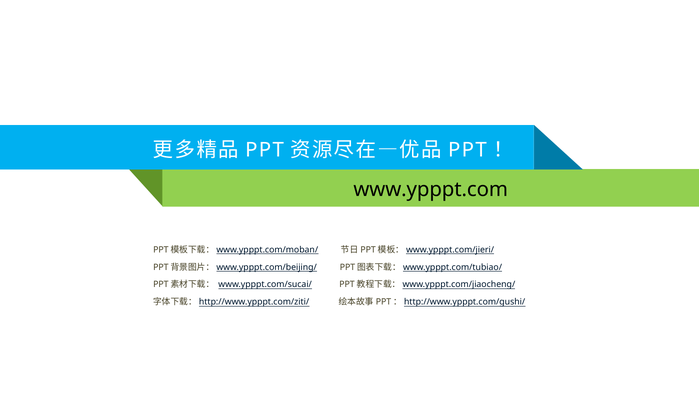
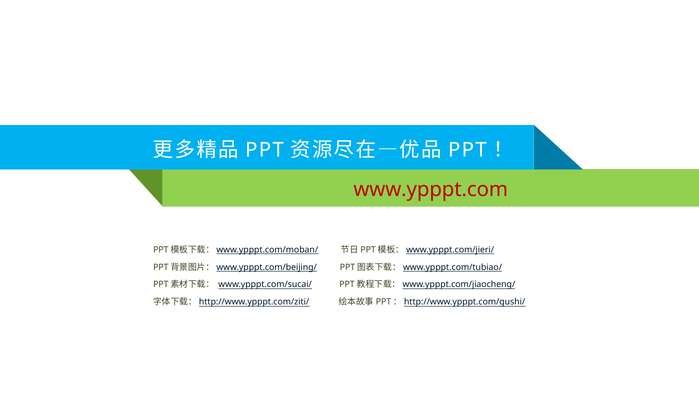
www.ypppt.com colour: black -> red
